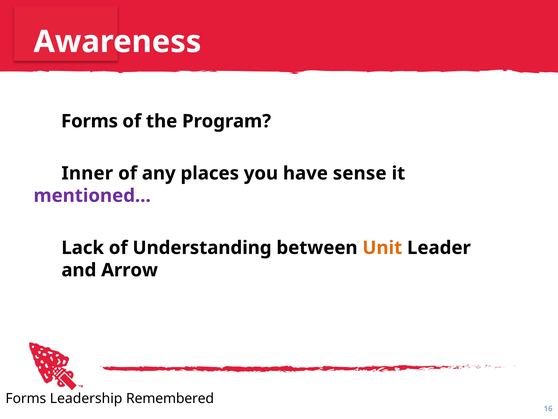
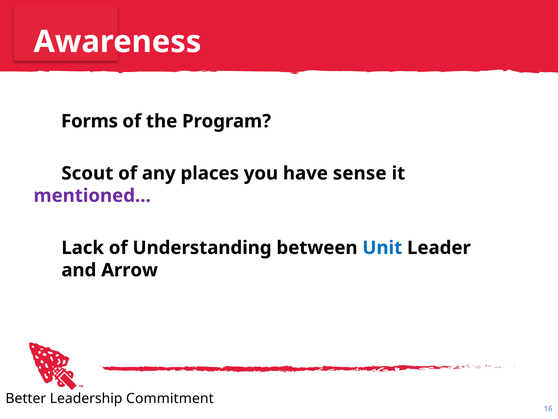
Inner: Inner -> Scout
Unit colour: orange -> blue
Forms at (26, 398): Forms -> Better
Remembered: Remembered -> Commitment
